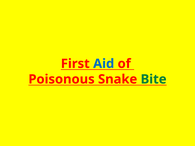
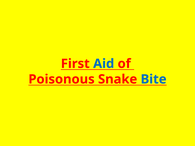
Bite colour: green -> blue
